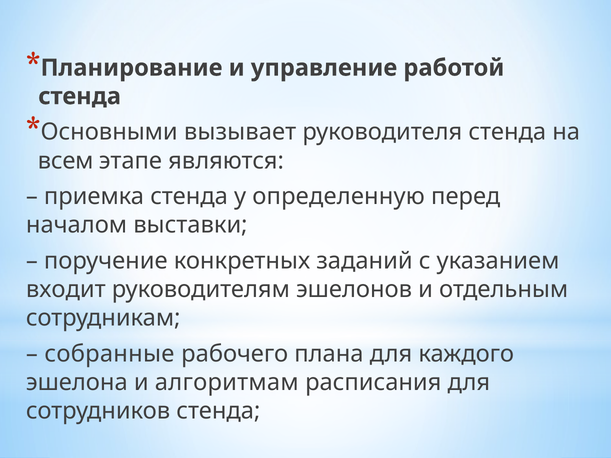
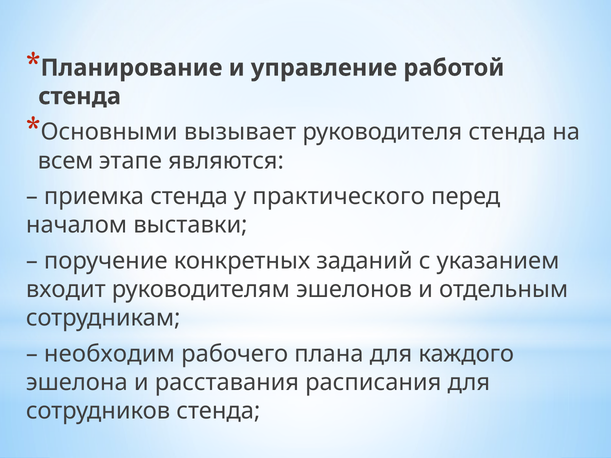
определенную: определенную -> практического
собранные: собранные -> необходим
алгоритмам: алгоритмам -> расставания
